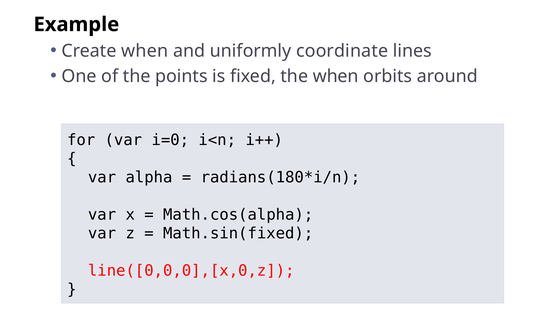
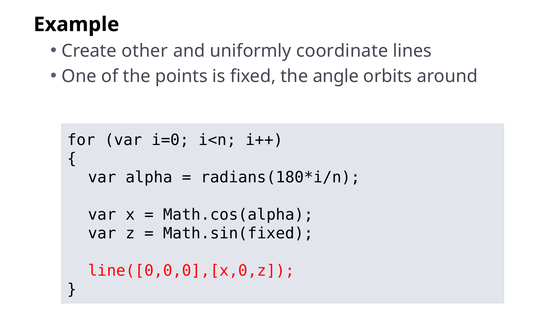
Create when: when -> other
the when: when -> angle
